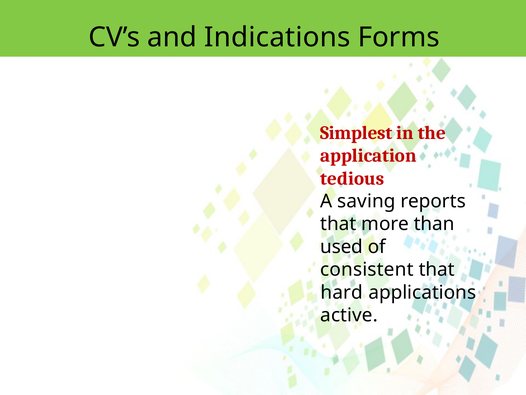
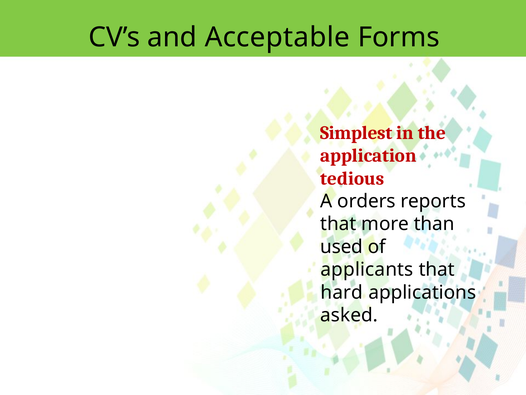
Indications: Indications -> Acceptable
saving: saving -> orders
consistent: consistent -> applicants
active: active -> asked
